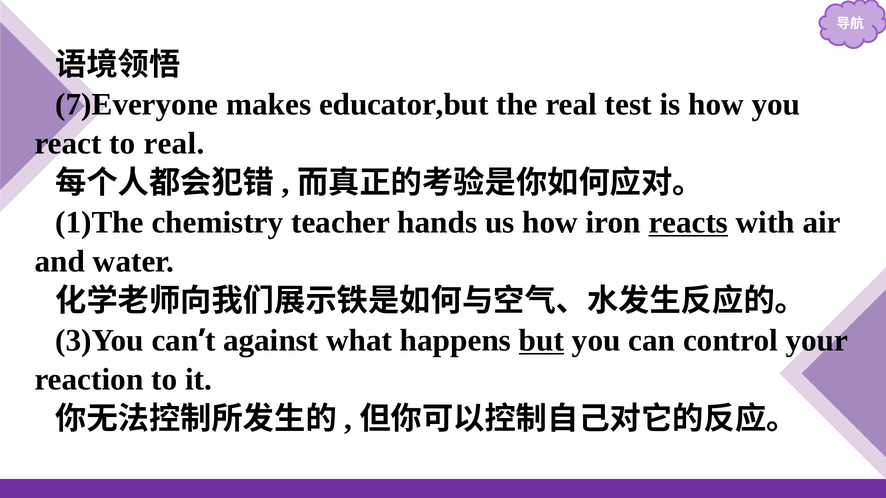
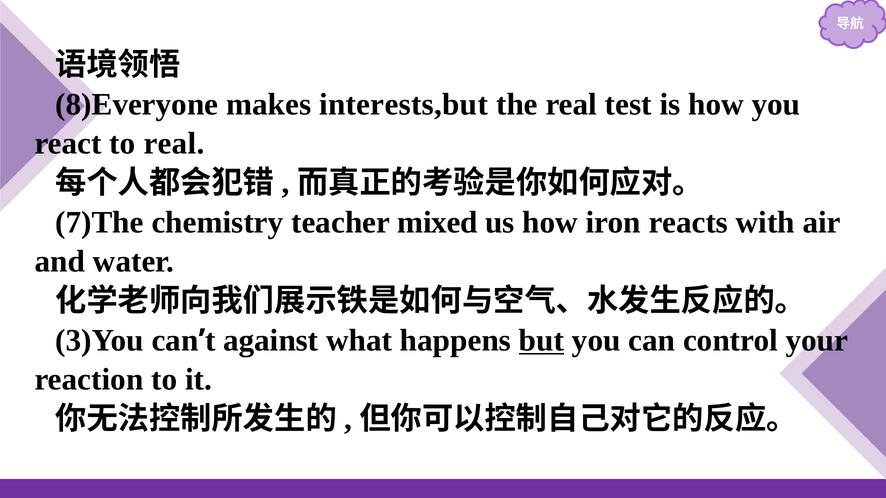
7)Everyone: 7)Everyone -> 8)Everyone
educator,but: educator,but -> interests,but
1)The: 1)The -> 7)The
hands: hands -> mixed
reacts underline: present -> none
